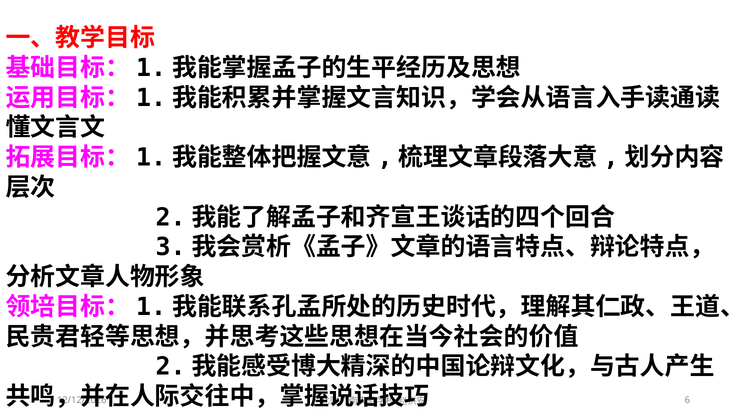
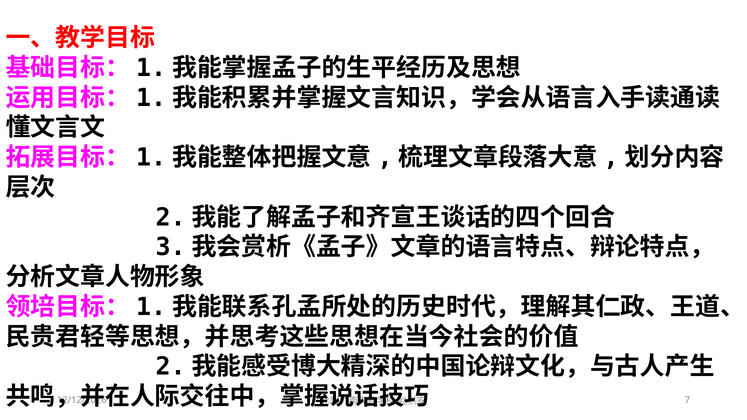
6: 6 -> 7
